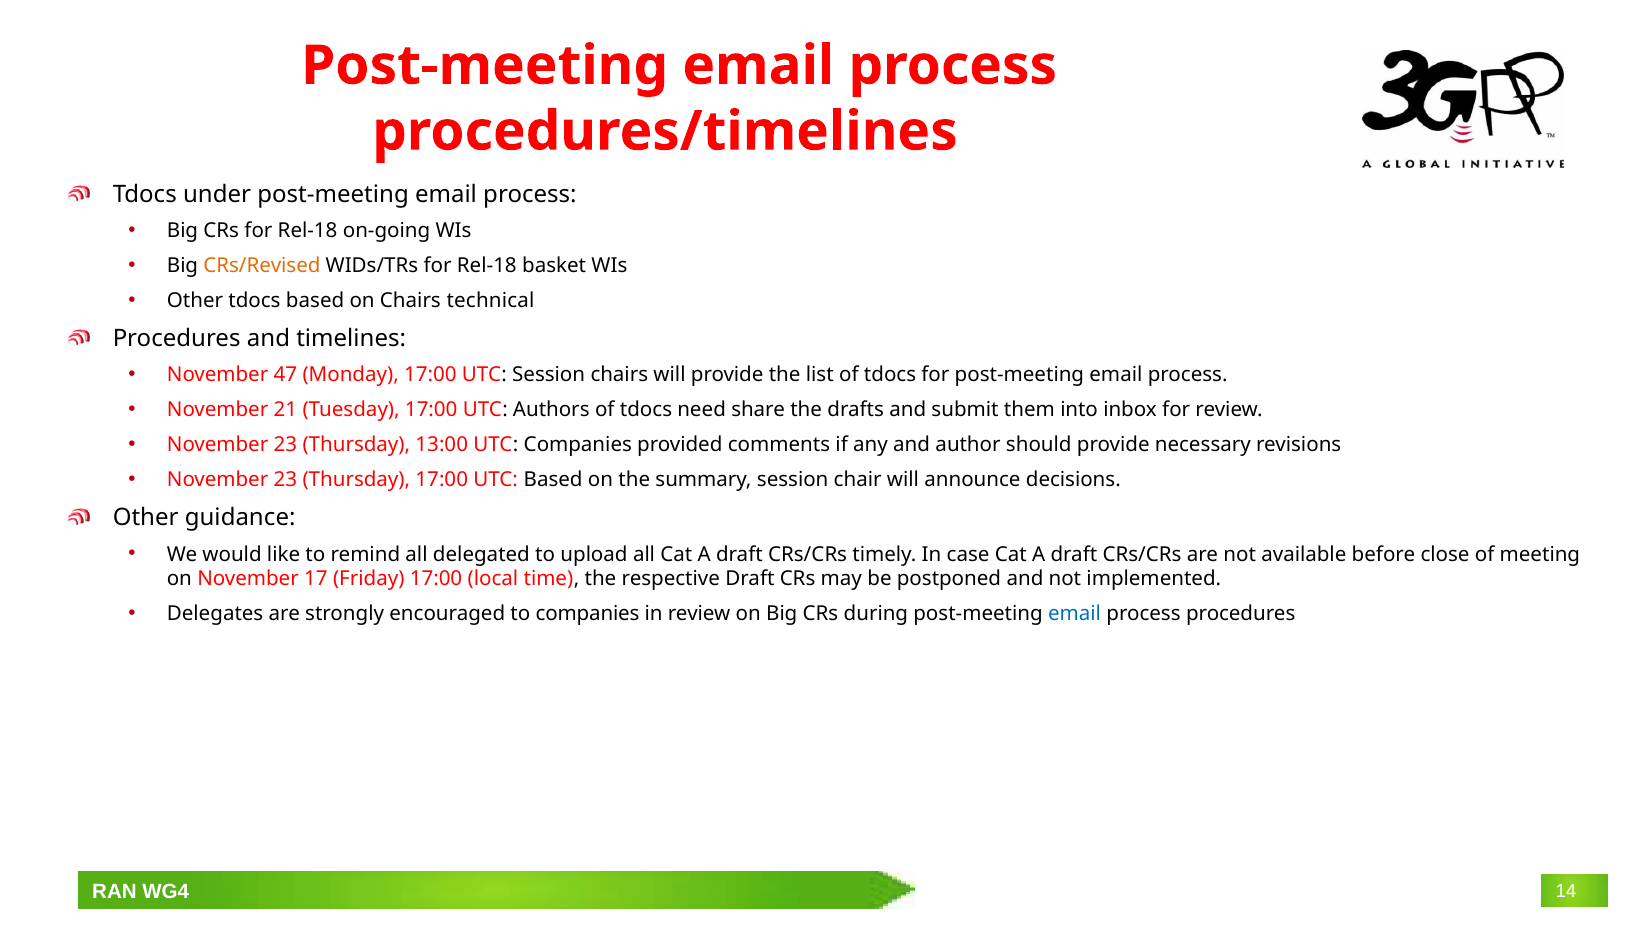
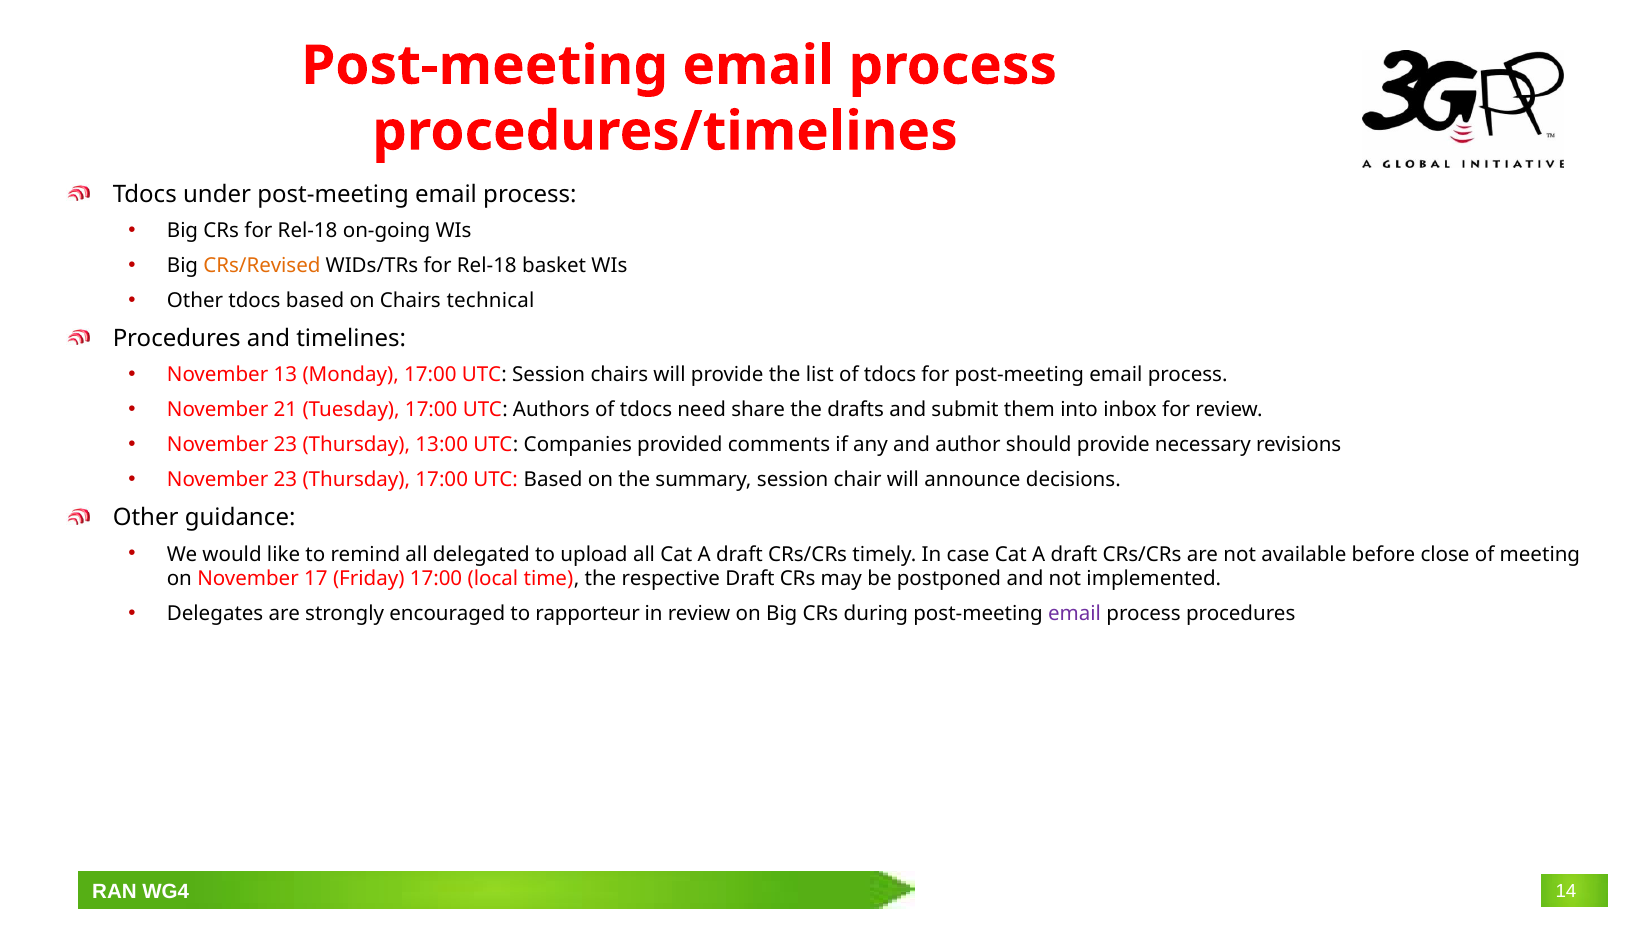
47: 47 -> 13
to companies: companies -> rapporteur
email at (1075, 614) colour: blue -> purple
